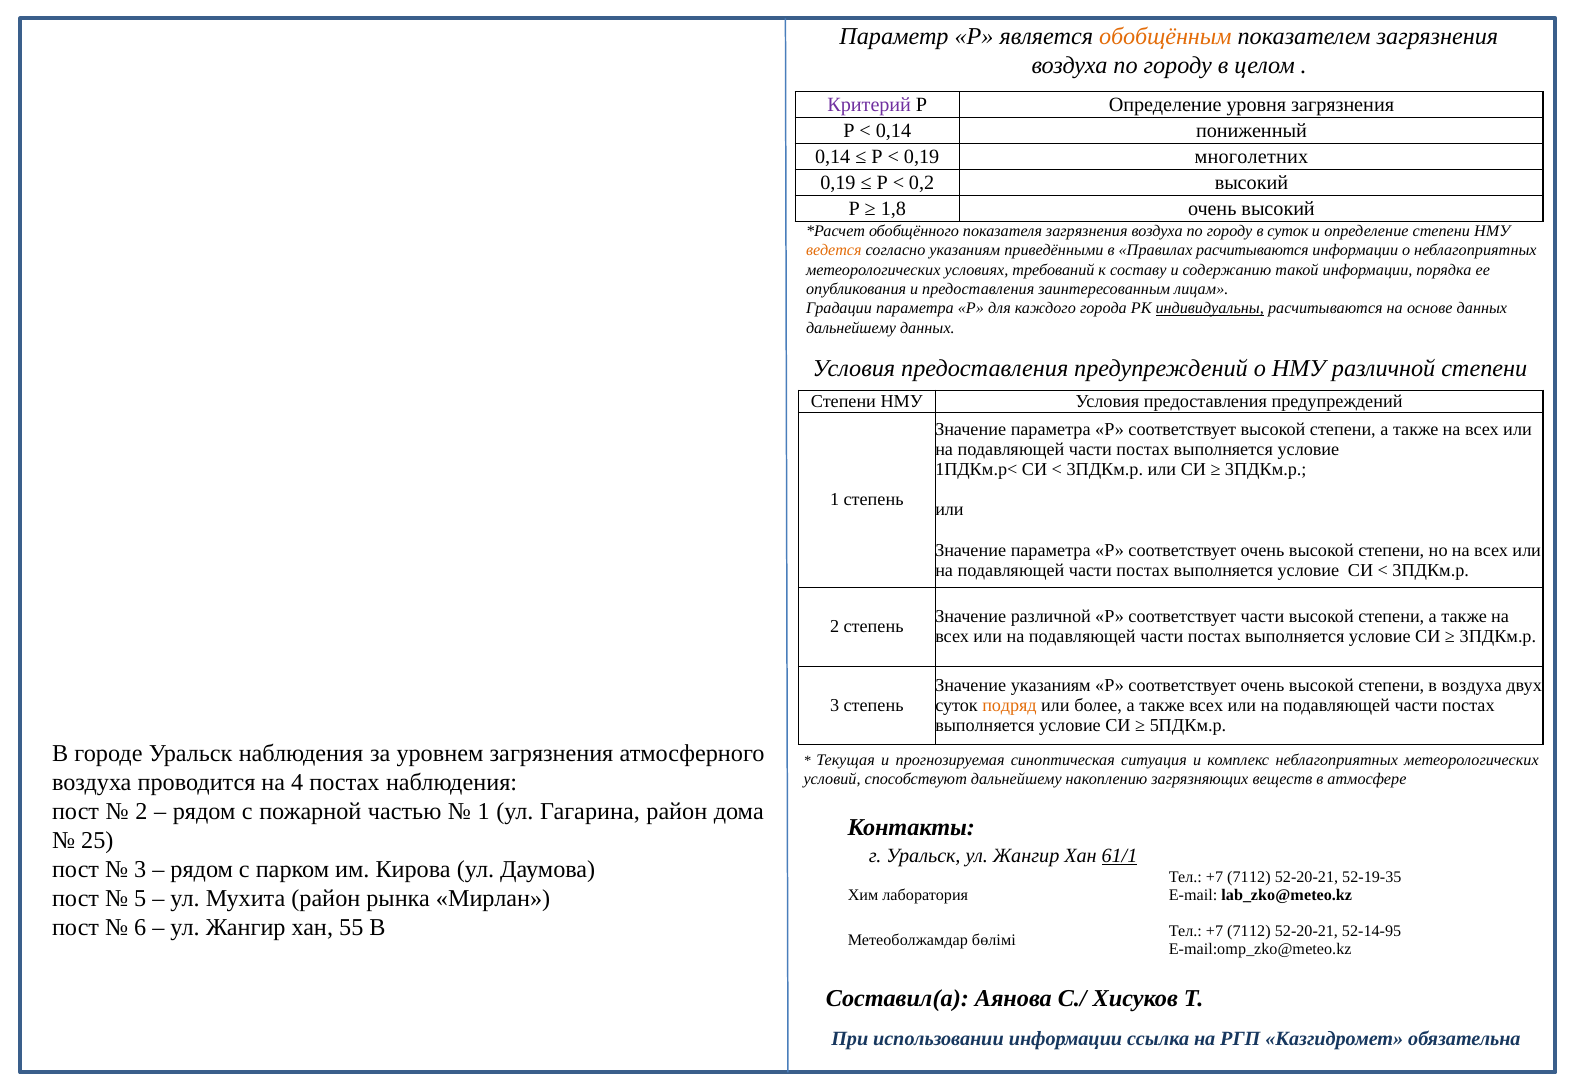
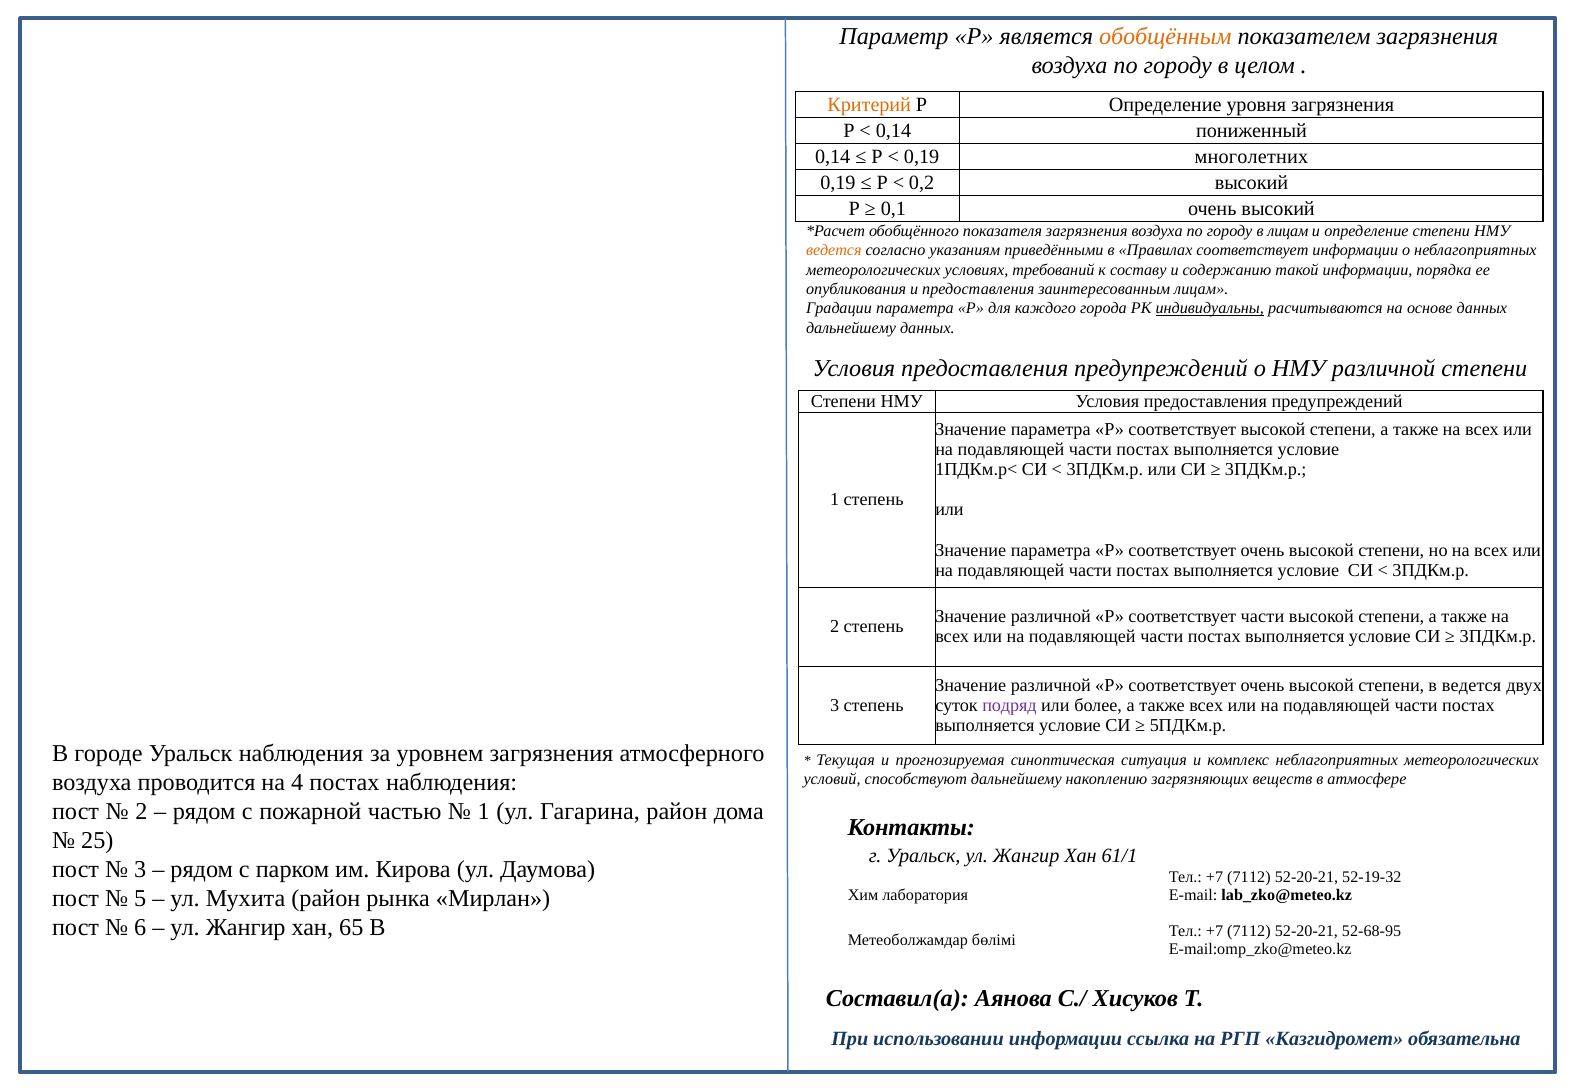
Критерий colour: purple -> orange
1,8: 1,8 -> 0,1
в суток: суток -> лицам
Правилах расчитываются: расчитываются -> соответствует
указаниям at (1051, 685): указаниям -> различной
в воздуха: воздуха -> ведется
подряд colour: orange -> purple
61/1 underline: present -> none
52-19-35: 52-19-35 -> 52-19-32
55: 55 -> 65
52-14-95: 52-14-95 -> 52-68-95
